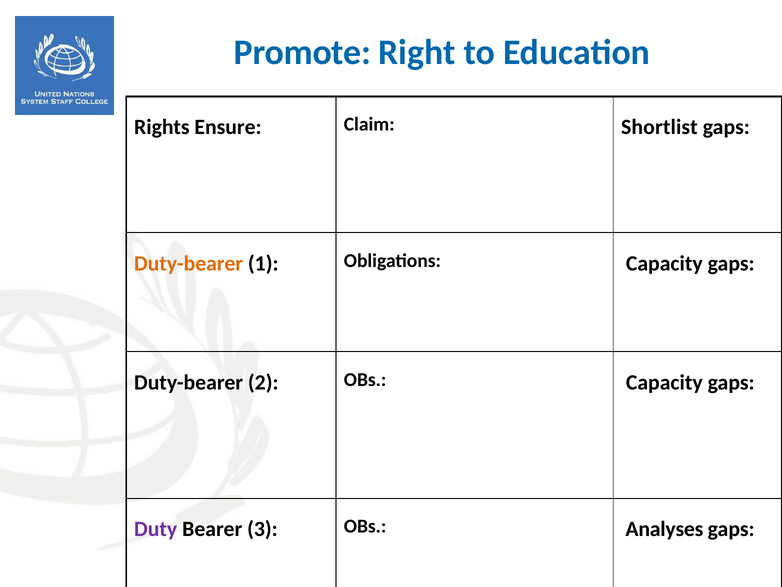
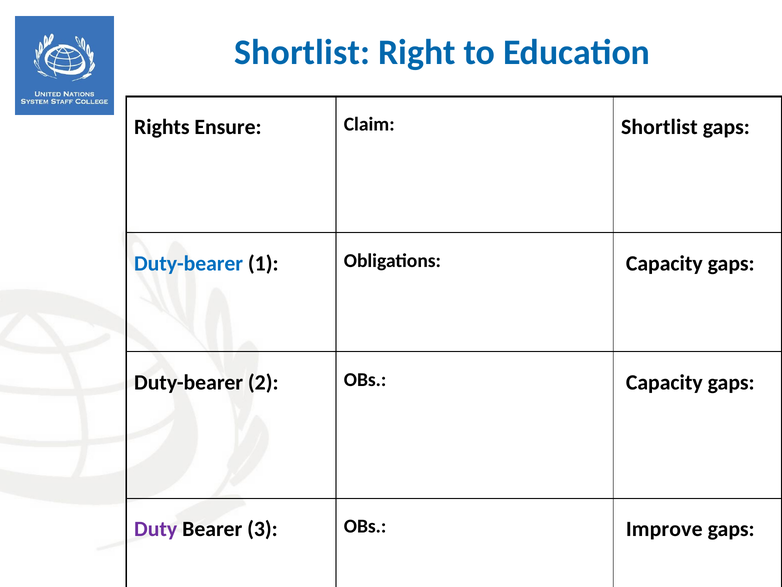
Promote at (302, 52): Promote -> Shortlist
Duty-bearer at (189, 263) colour: orange -> blue
Analyses: Analyses -> Improve
